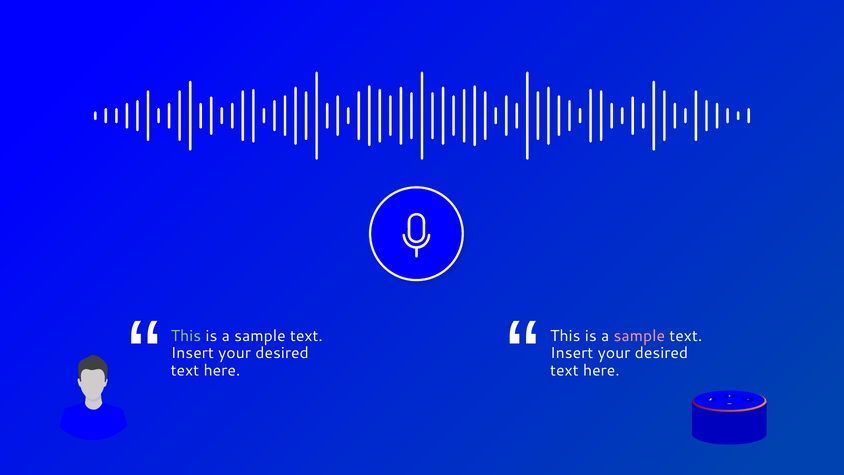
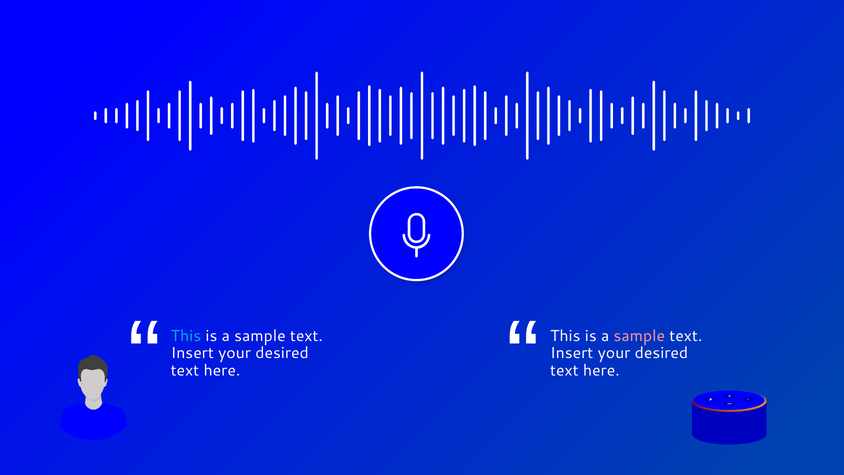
This at (186, 336) colour: light green -> light blue
